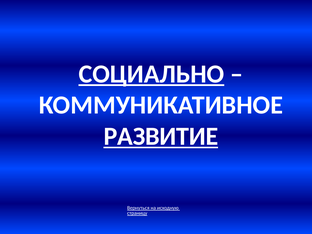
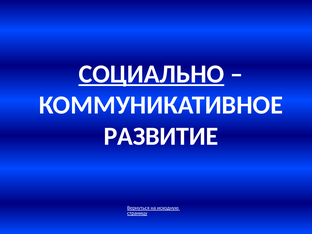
РАЗВИТИЕ underline: present -> none
